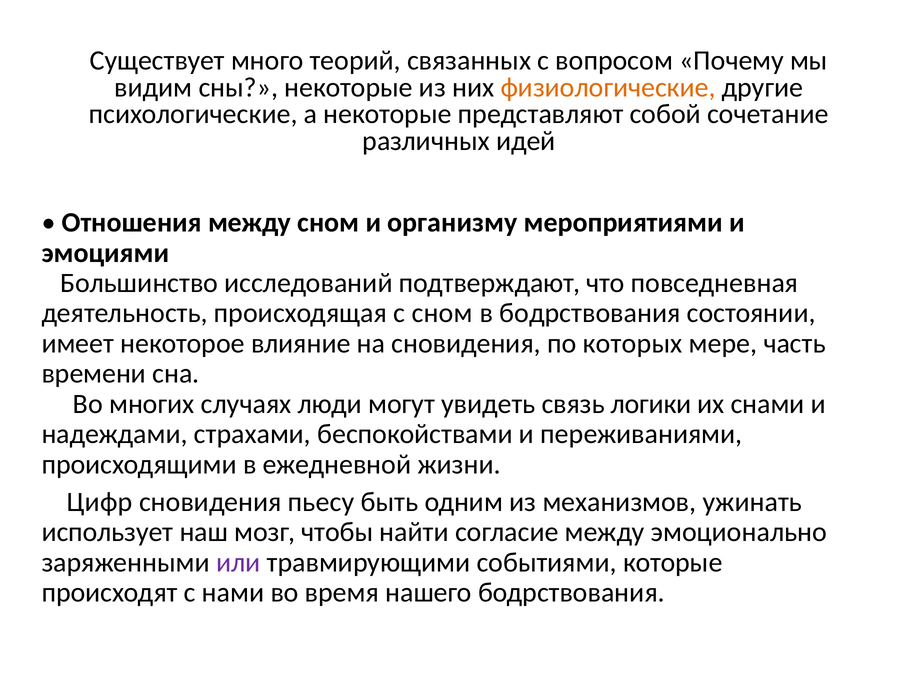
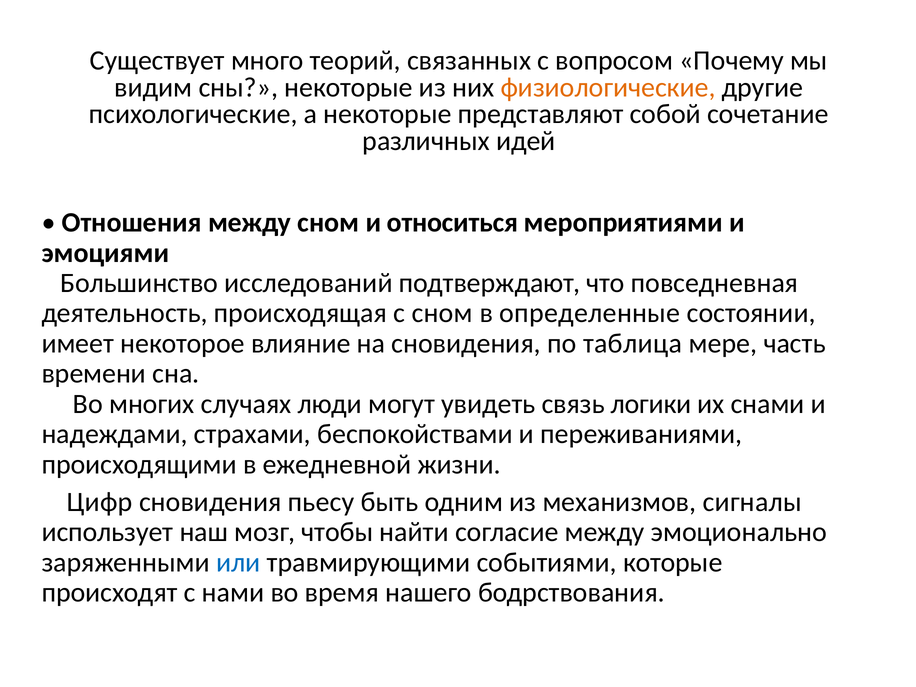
организму: организму -> относиться
в бодрствования: бодрствования -> определенные
которых: которых -> таблица
ужинать: ужинать -> сигналы
или colour: purple -> blue
